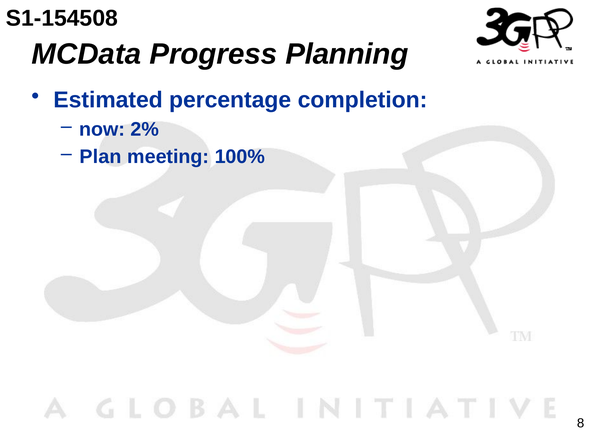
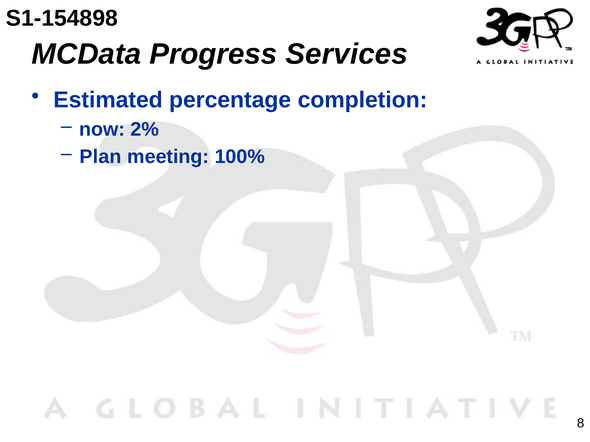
S1-154508: S1-154508 -> S1-154898
Planning: Planning -> Services
